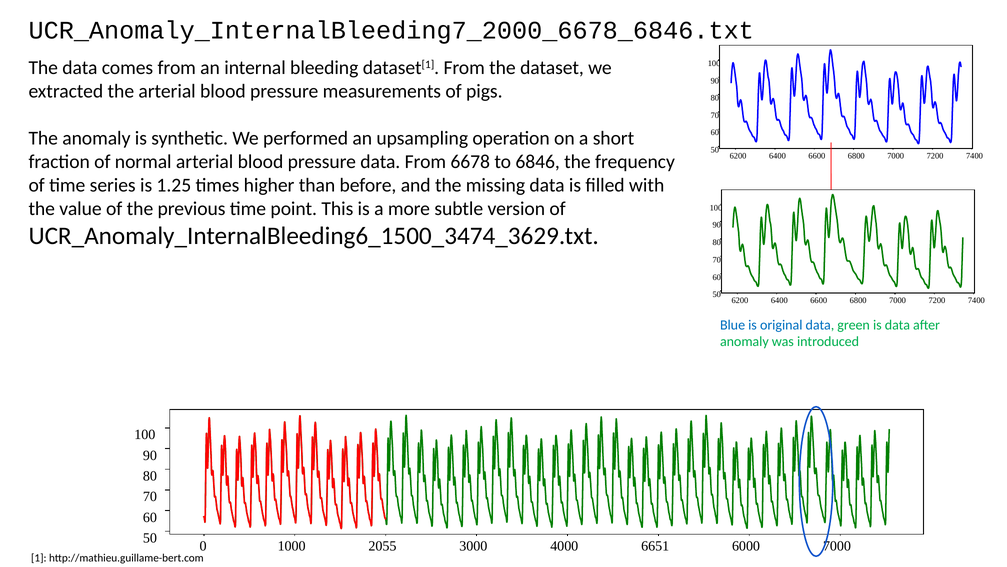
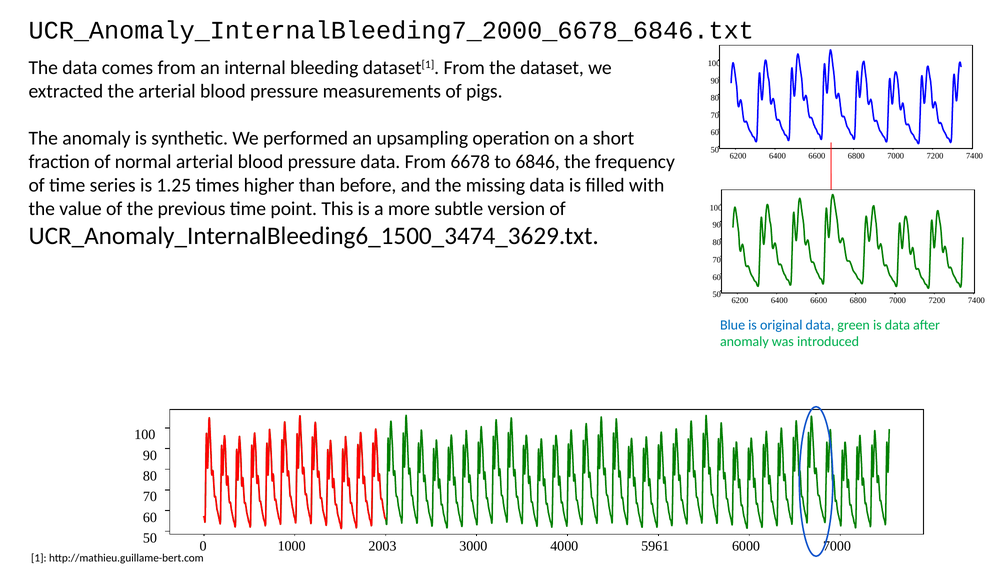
2055: 2055 -> 2003
6651: 6651 -> 5961
